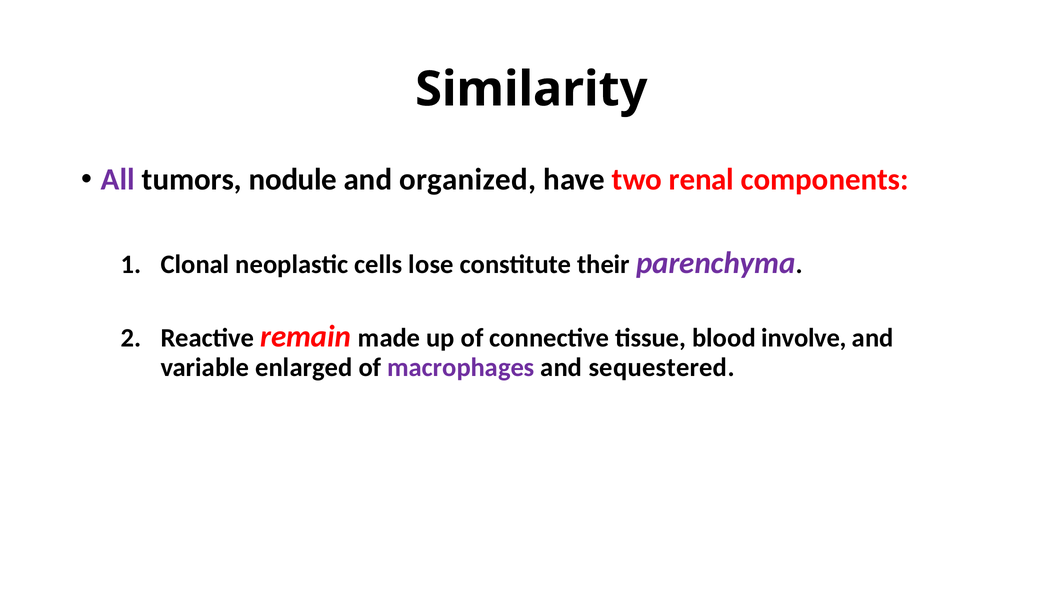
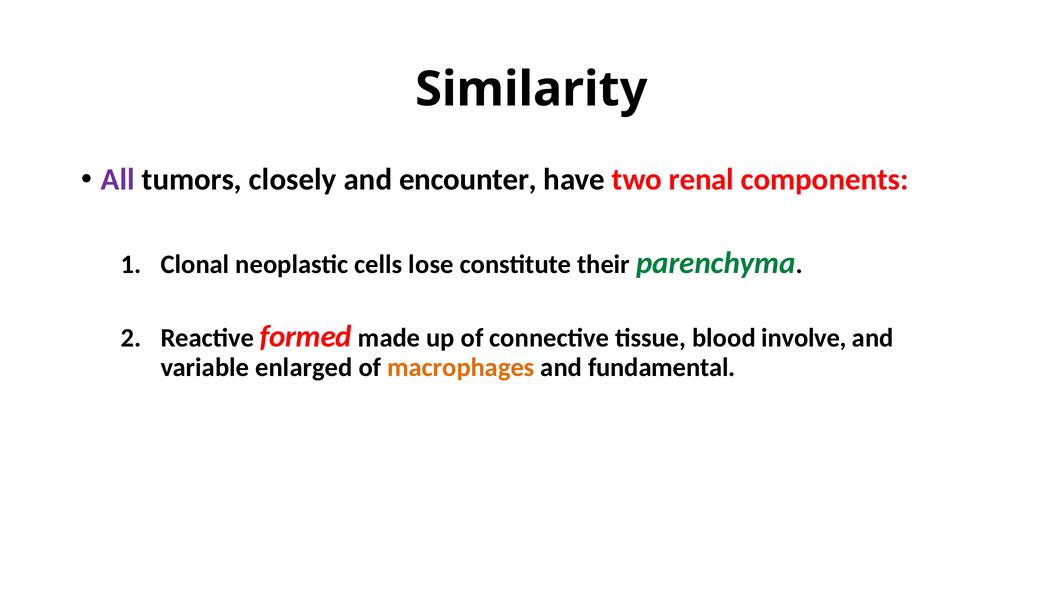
nodule: nodule -> closely
organized: organized -> encounter
parenchyma colour: purple -> green
remain: remain -> formed
macrophages colour: purple -> orange
sequestered: sequestered -> fundamental
